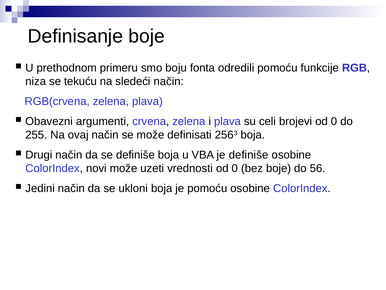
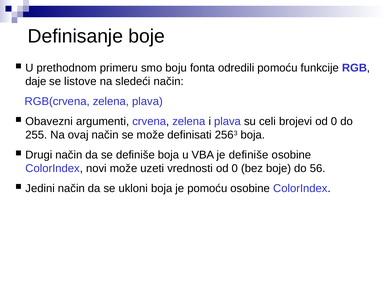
niza: niza -> daje
tekuću: tekuću -> listove
